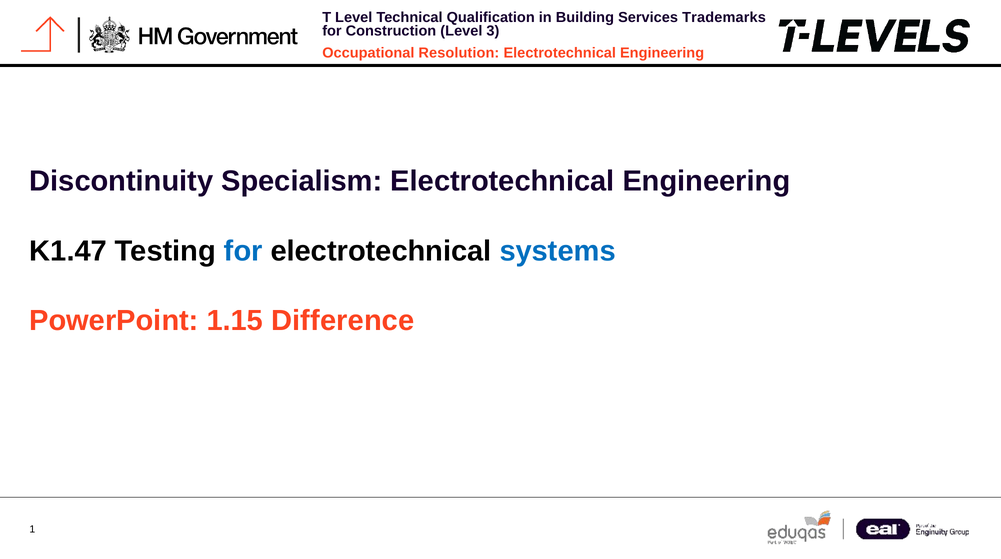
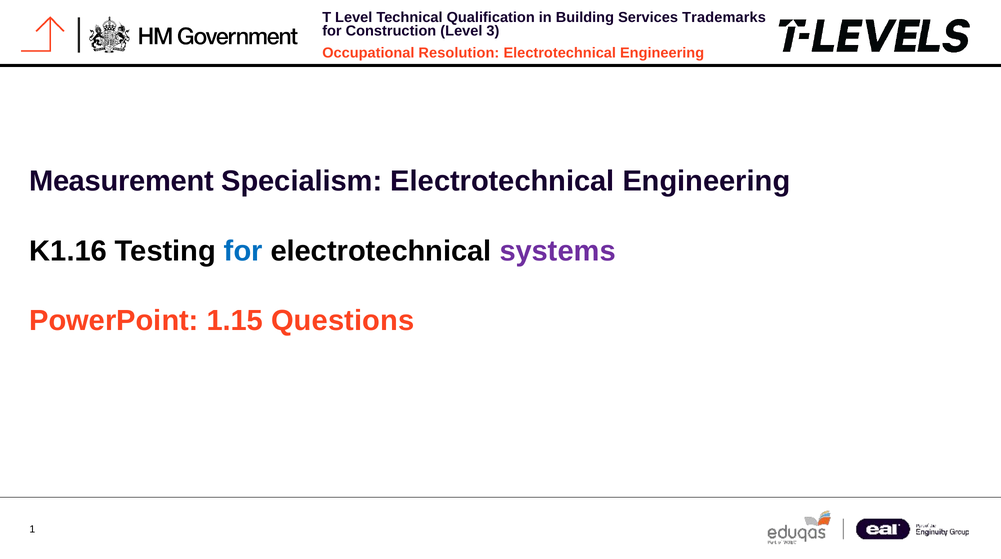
Discontinuity: Discontinuity -> Measurement
K1.47: K1.47 -> K1.16
systems colour: blue -> purple
Difference: Difference -> Questions
